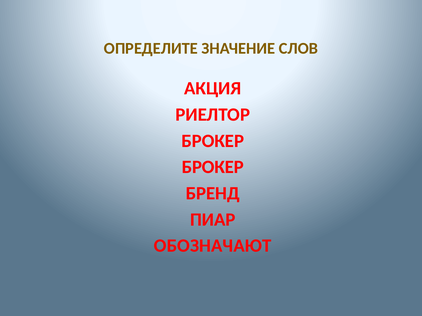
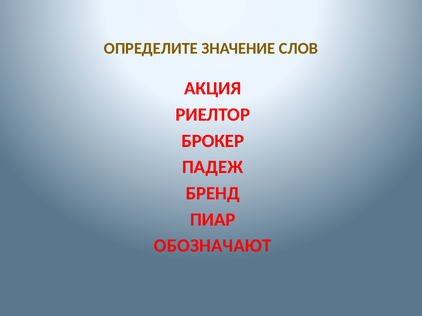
БРОКЕР at (213, 167): БРОКЕР -> ПАДЕЖ
